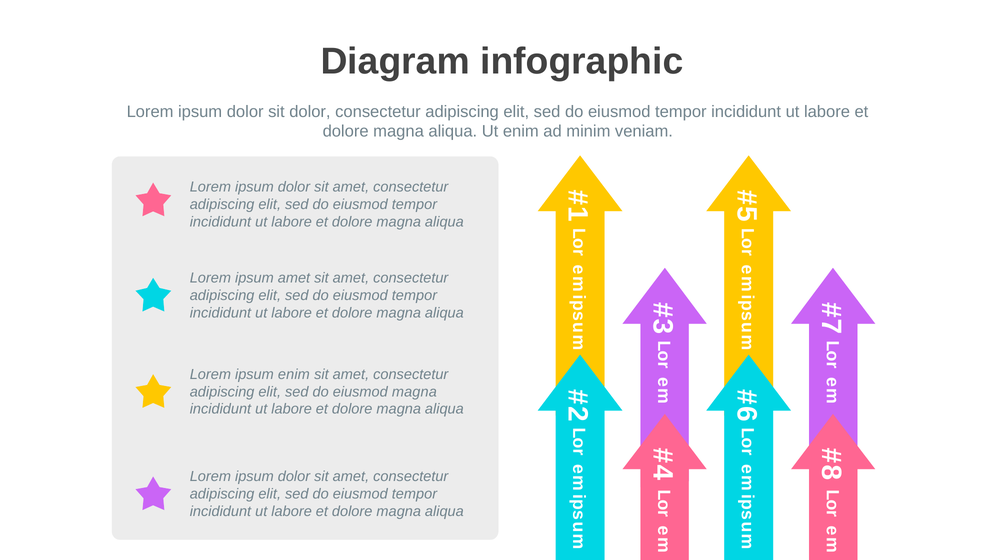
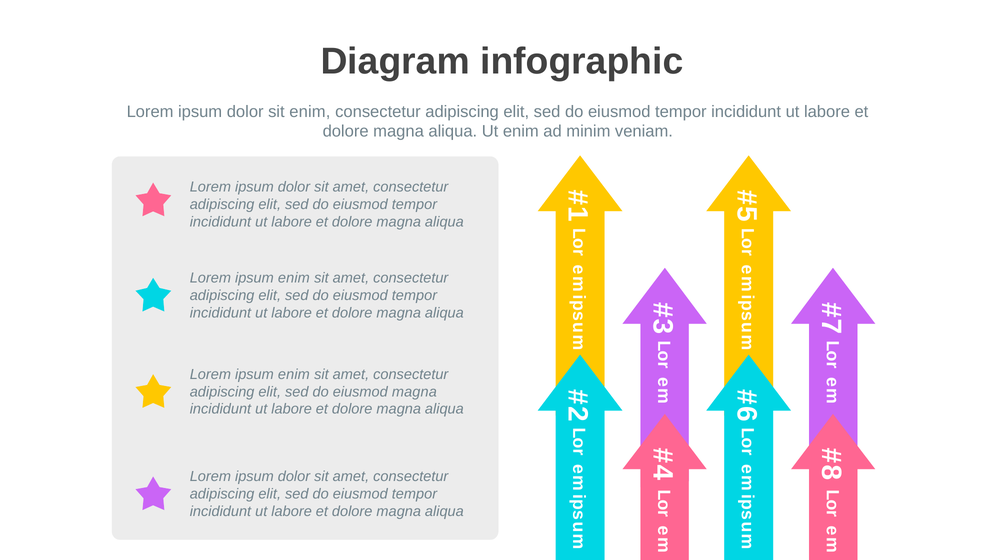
sit dolor: dolor -> enim
amet at (294, 278): amet -> enim
